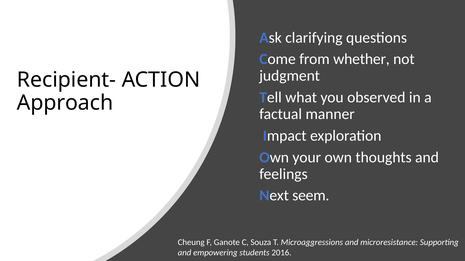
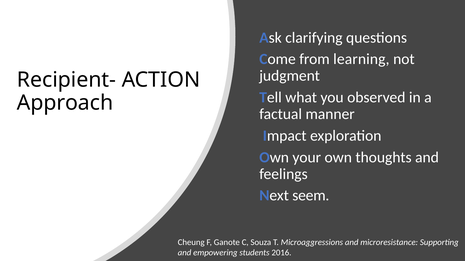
whether: whether -> learning
